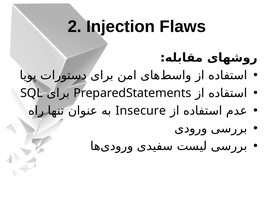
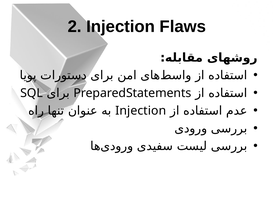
Insecure at (141, 110): Insecure -> Injection
